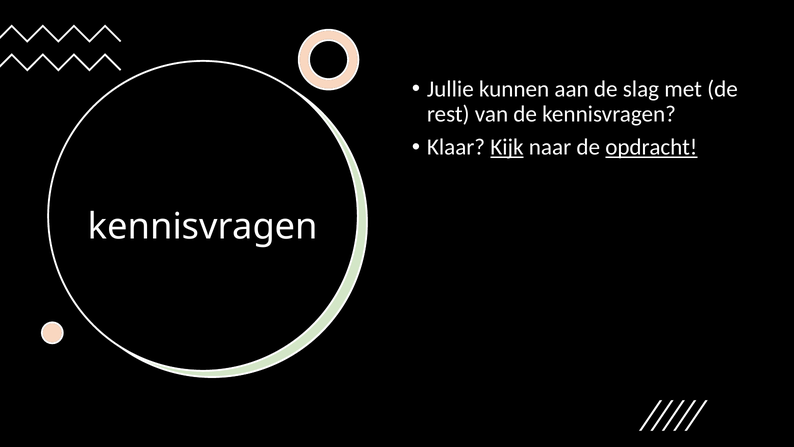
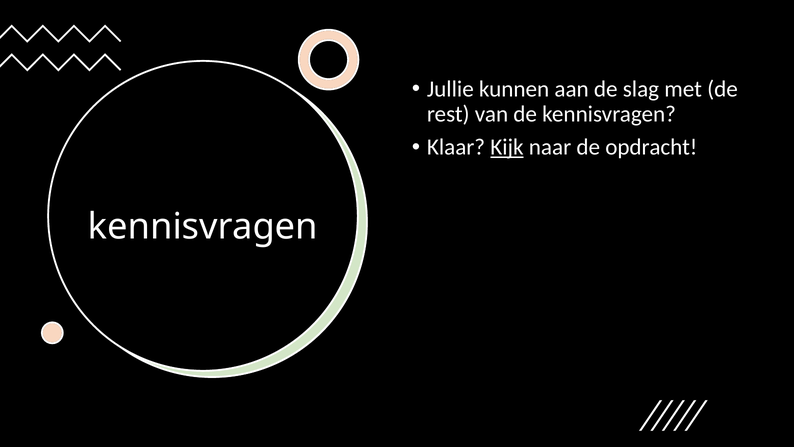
opdracht underline: present -> none
